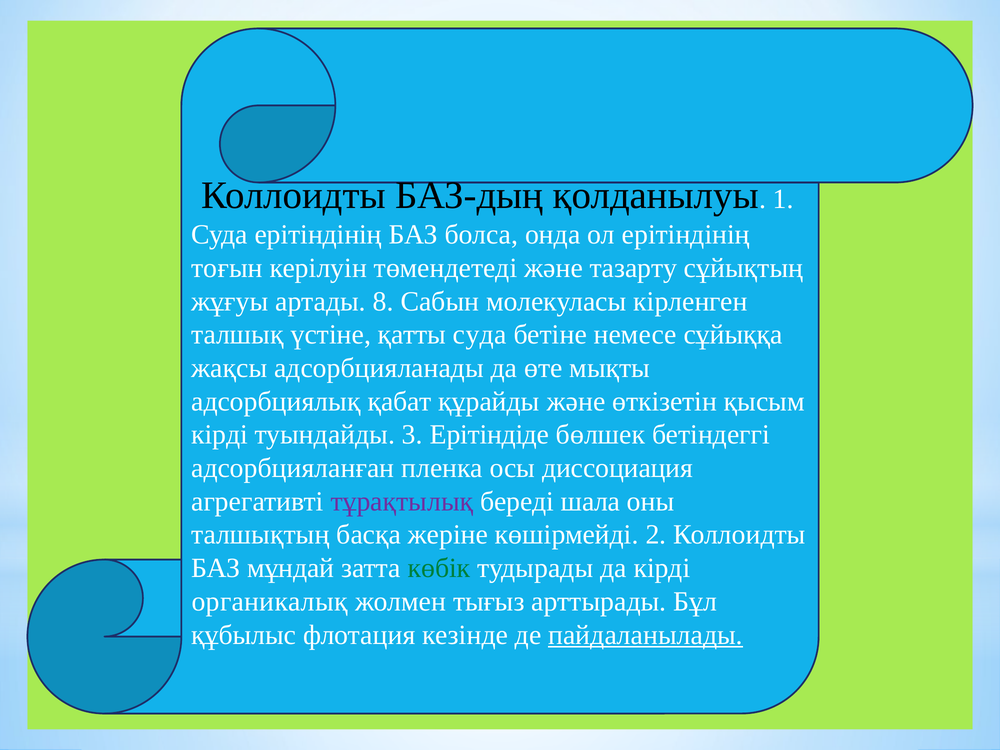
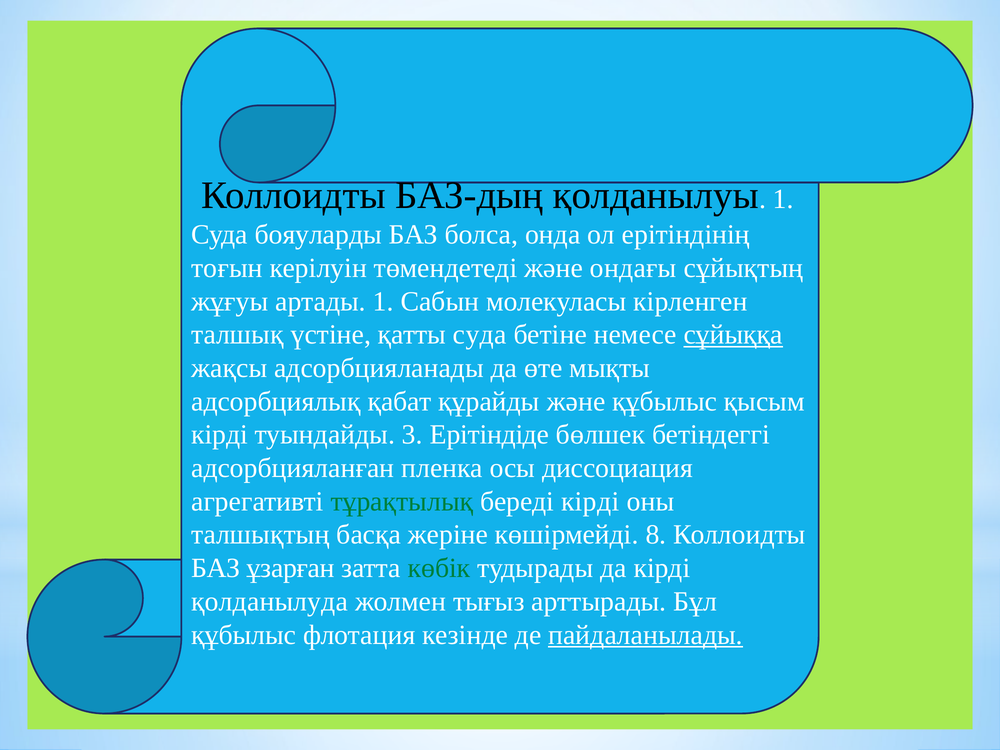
Суда ерітіндінің: ерітіндінің -> бояуларды
тазарту: тазарту -> ондағы
артады 8: 8 -> 1
сұйыққа underline: none -> present
және өткізетін: өткізетін -> құбылыс
тұрақтылық colour: purple -> green
береді шала: шала -> кірді
2: 2 -> 8
мұндай: мұндай -> ұзарған
органикалық: органикалық -> қолданылуда
